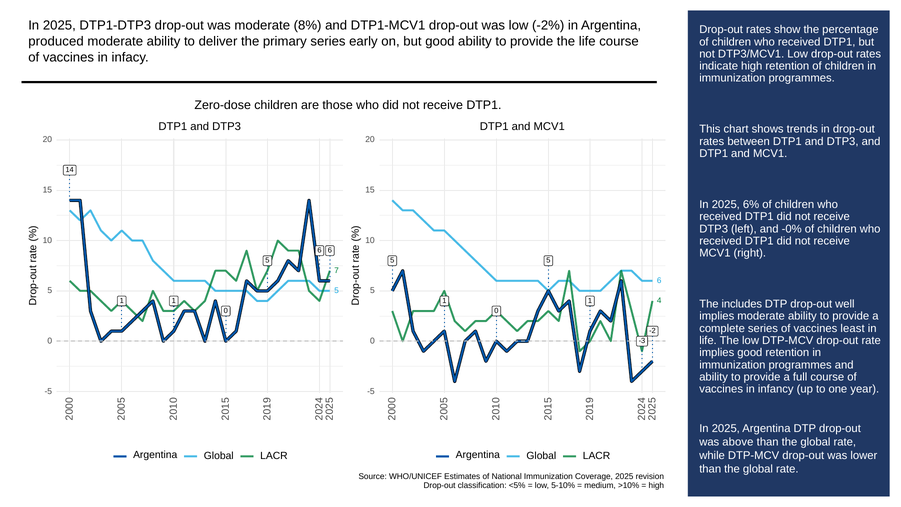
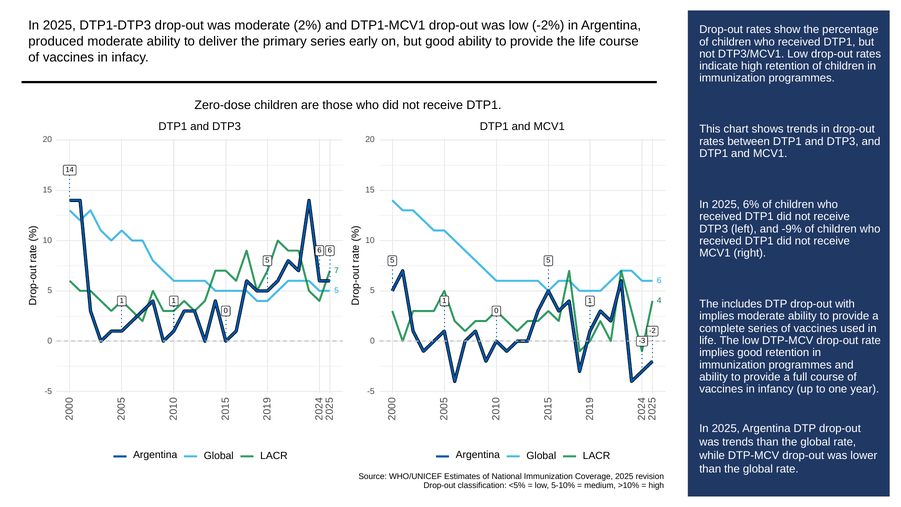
8%: 8% -> 2%
-0%: -0% -> -9%
well: well -> with
least: least -> used
was above: above -> trends
